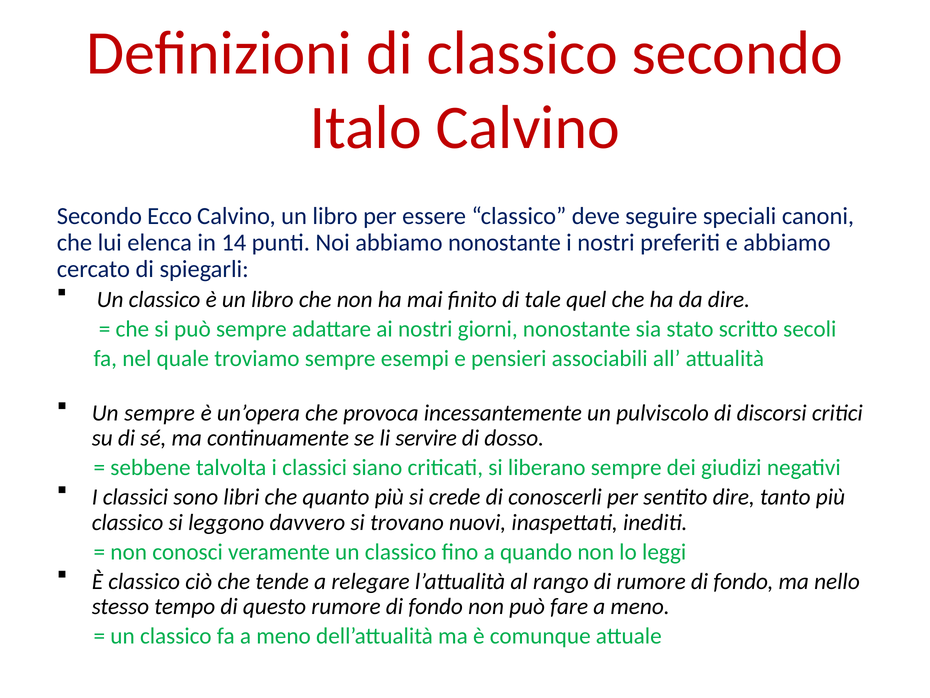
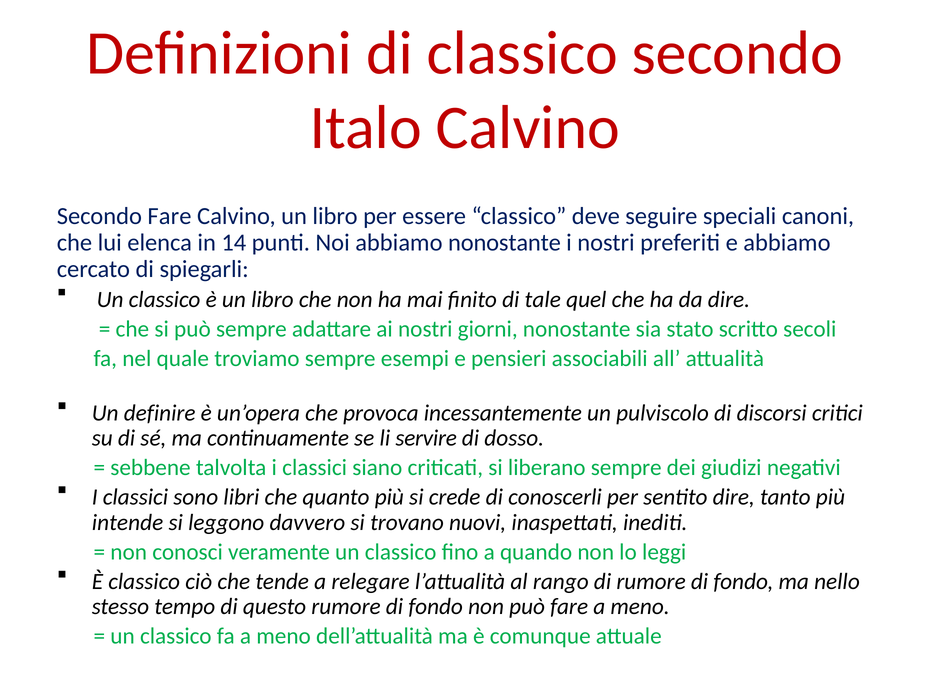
Secondo Ecco: Ecco -> Fare
Un sempre: sempre -> definire
classico at (128, 522): classico -> intende
